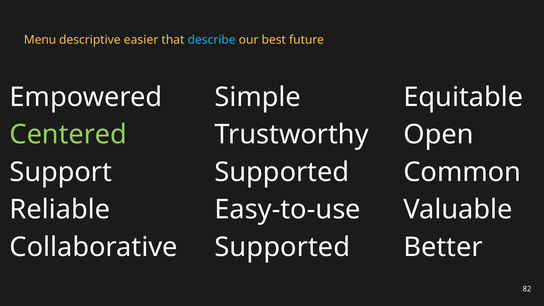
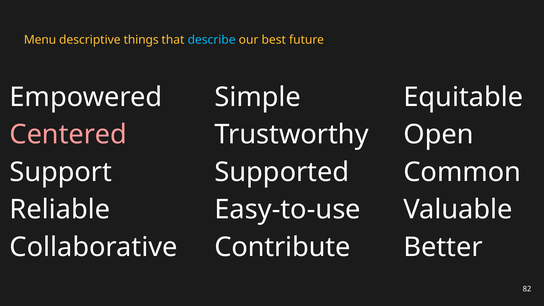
easier: easier -> things
Centered colour: light green -> pink
Supported at (282, 247): Supported -> Contribute
